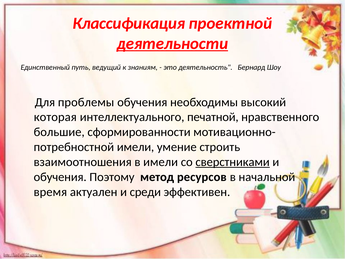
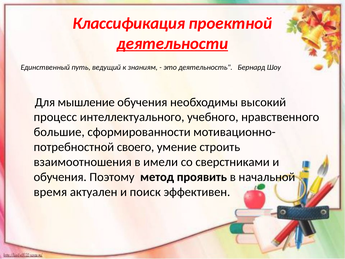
проблемы: проблемы -> мышление
которая: которая -> процесс
печатной: печатной -> учебного
имели at (136, 147): имели -> своего
сверстниками underline: present -> none
ресурсов: ресурсов -> проявить
среди: среди -> поиск
